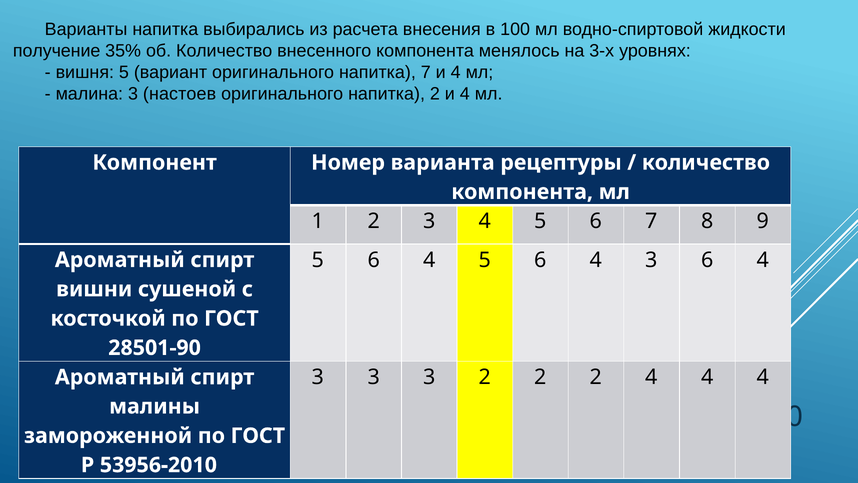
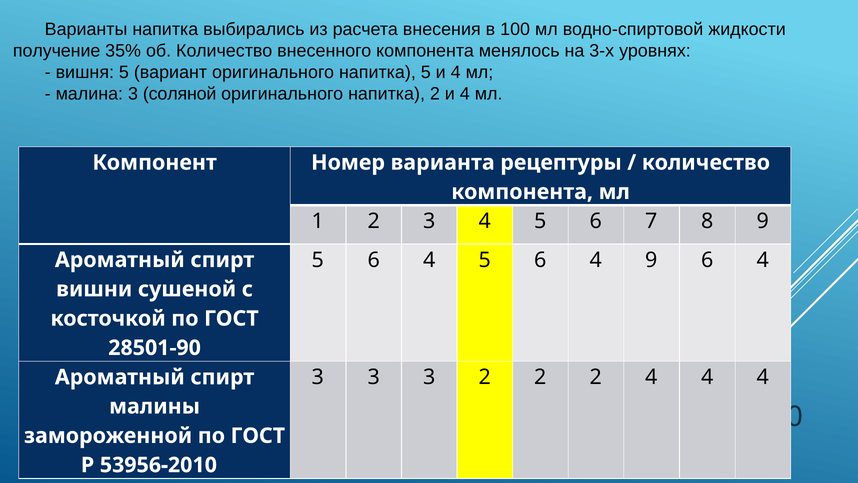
напитка 7: 7 -> 5
настоев: настоев -> соляной
4 3: 3 -> 9
